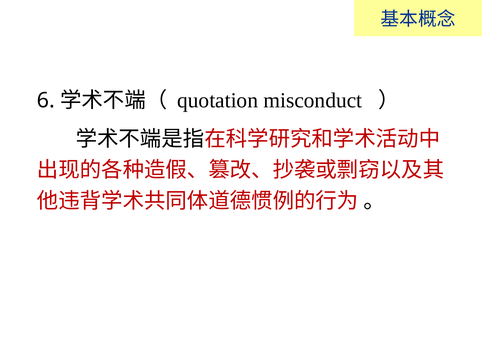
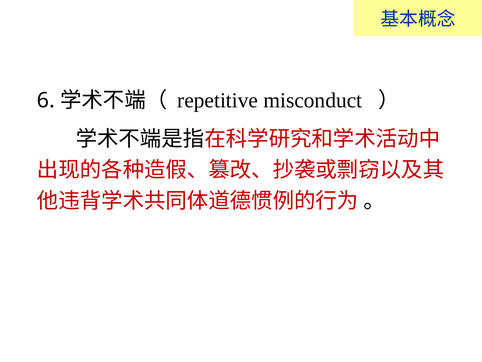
quotation: quotation -> repetitive
